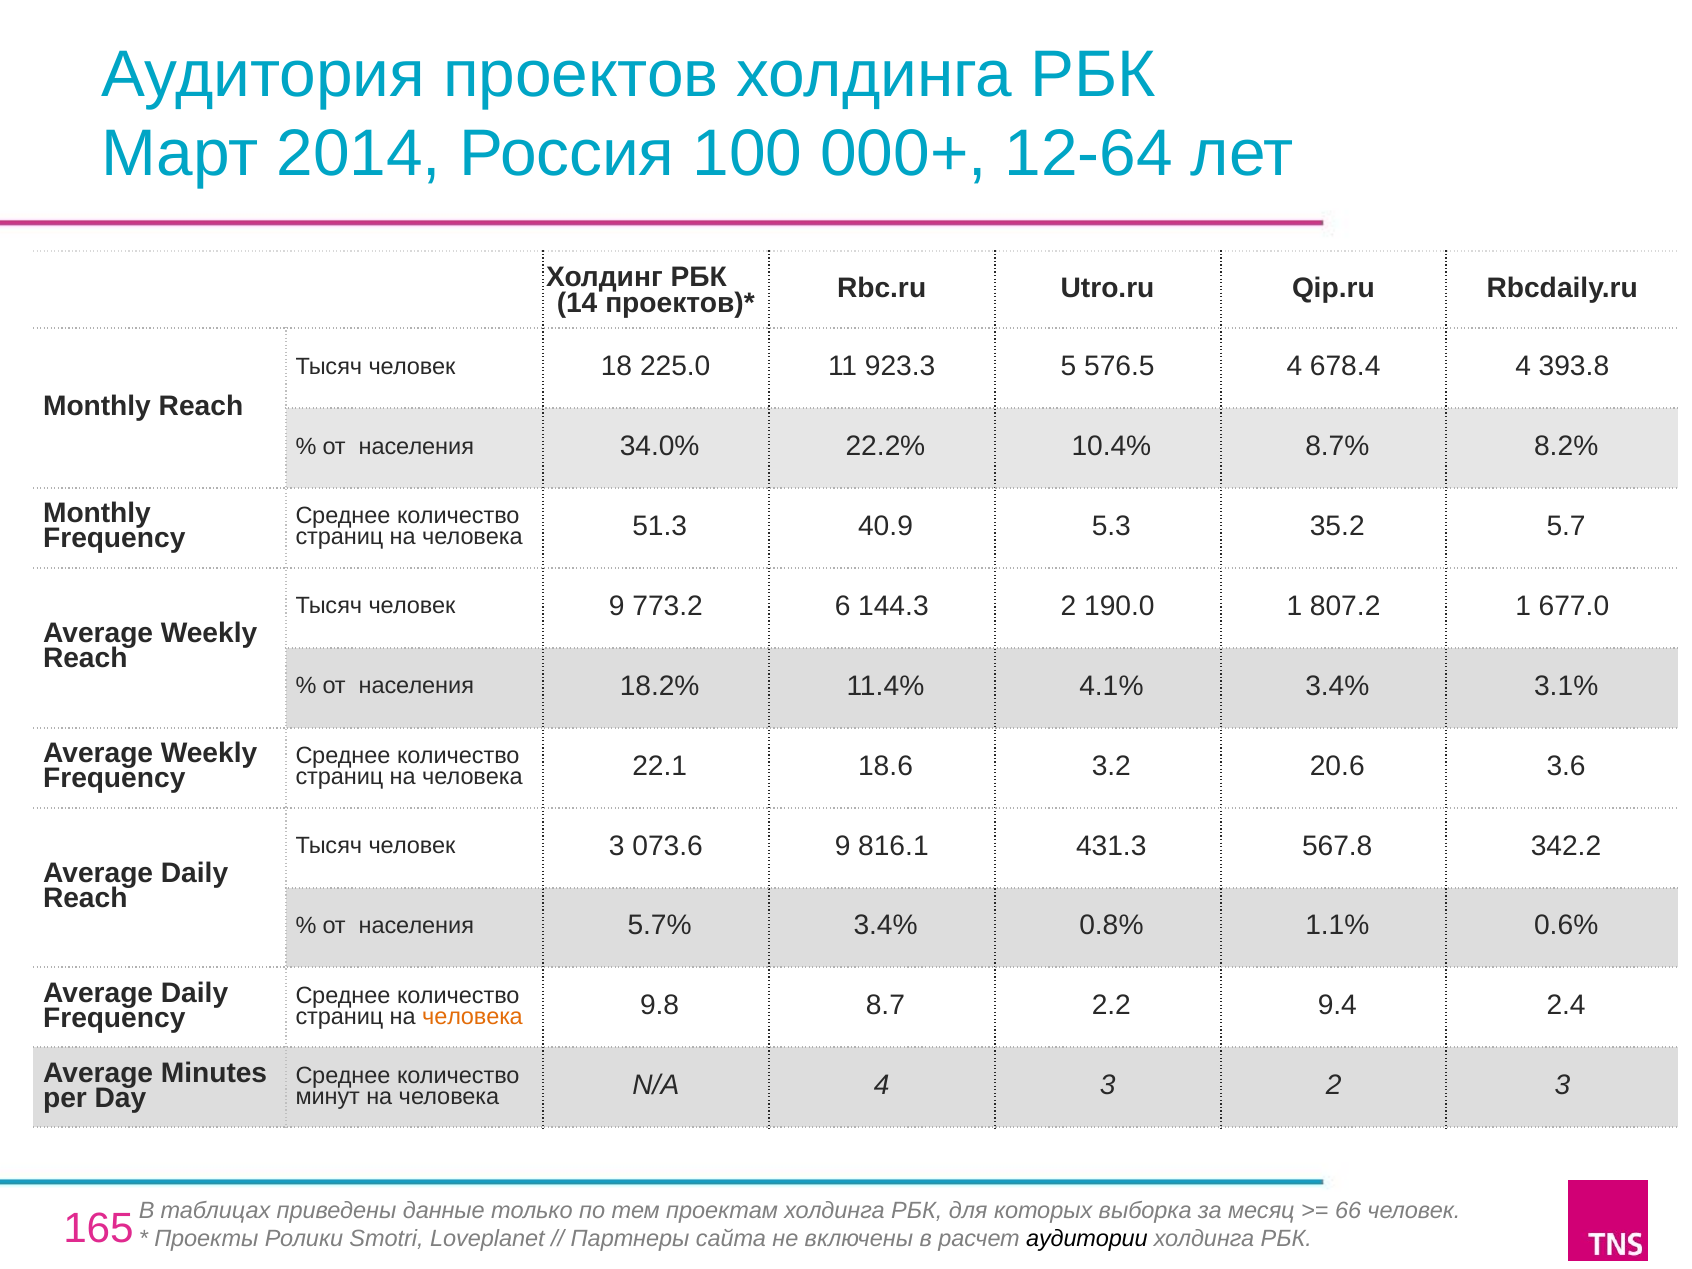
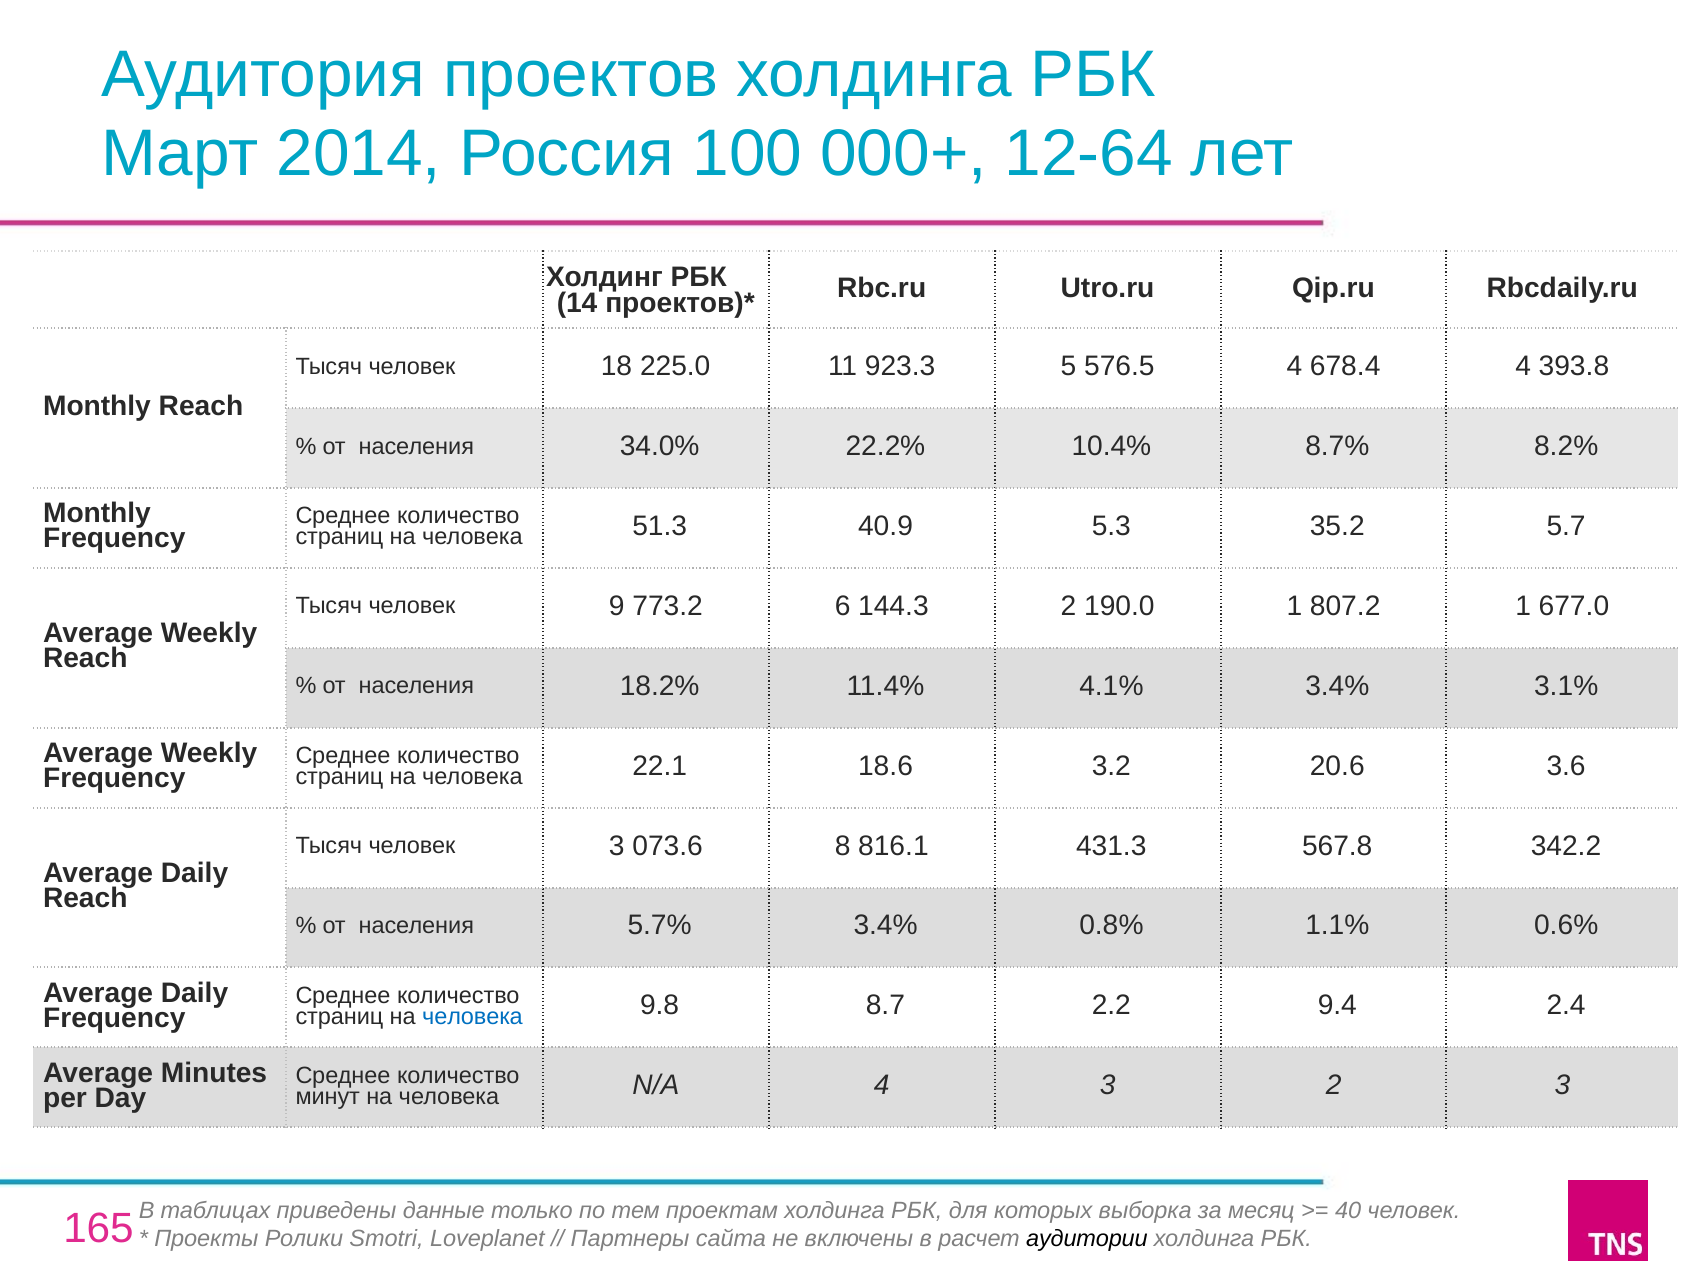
073.6 9: 9 -> 8
человека at (472, 1016) colour: orange -> blue
66: 66 -> 40
